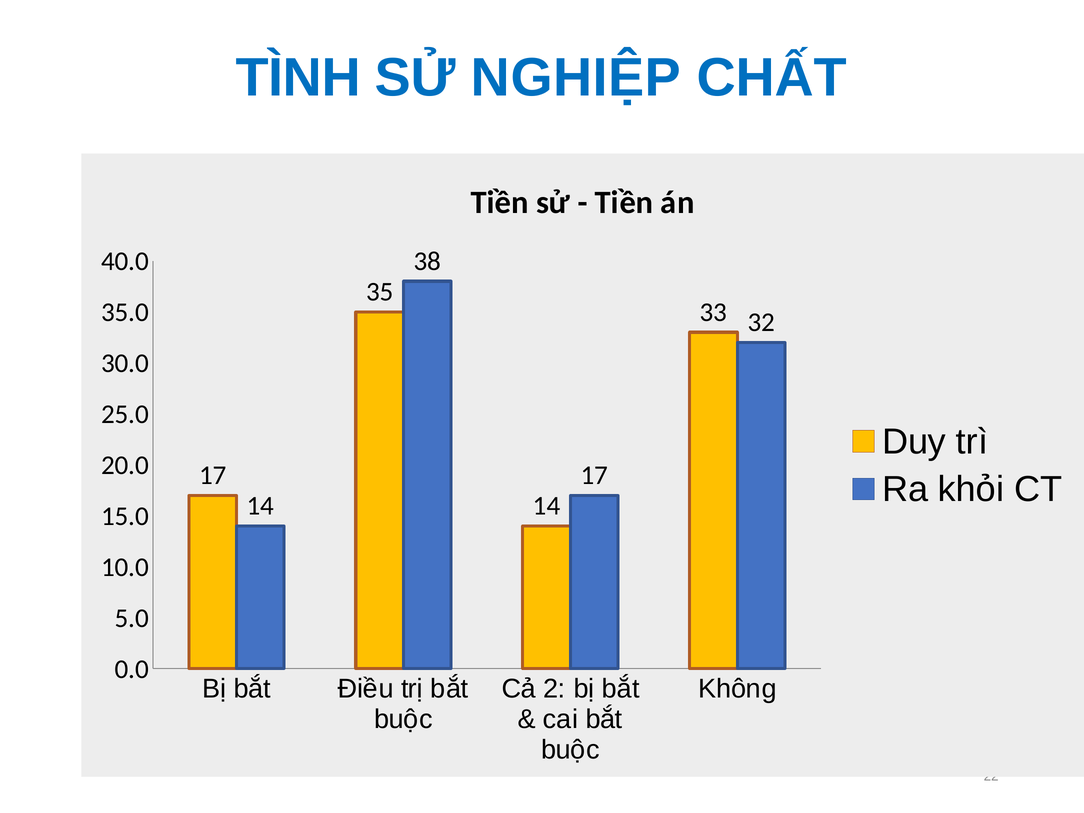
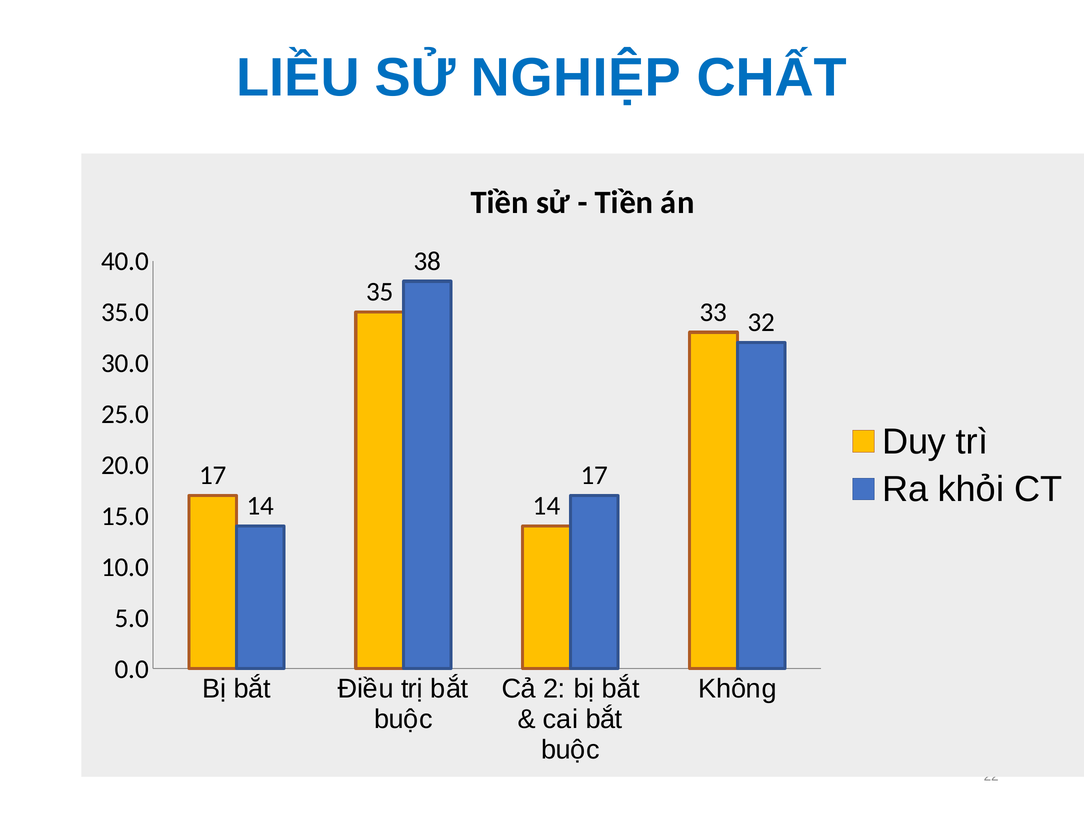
TÌNH: TÌNH -> LIỀU
